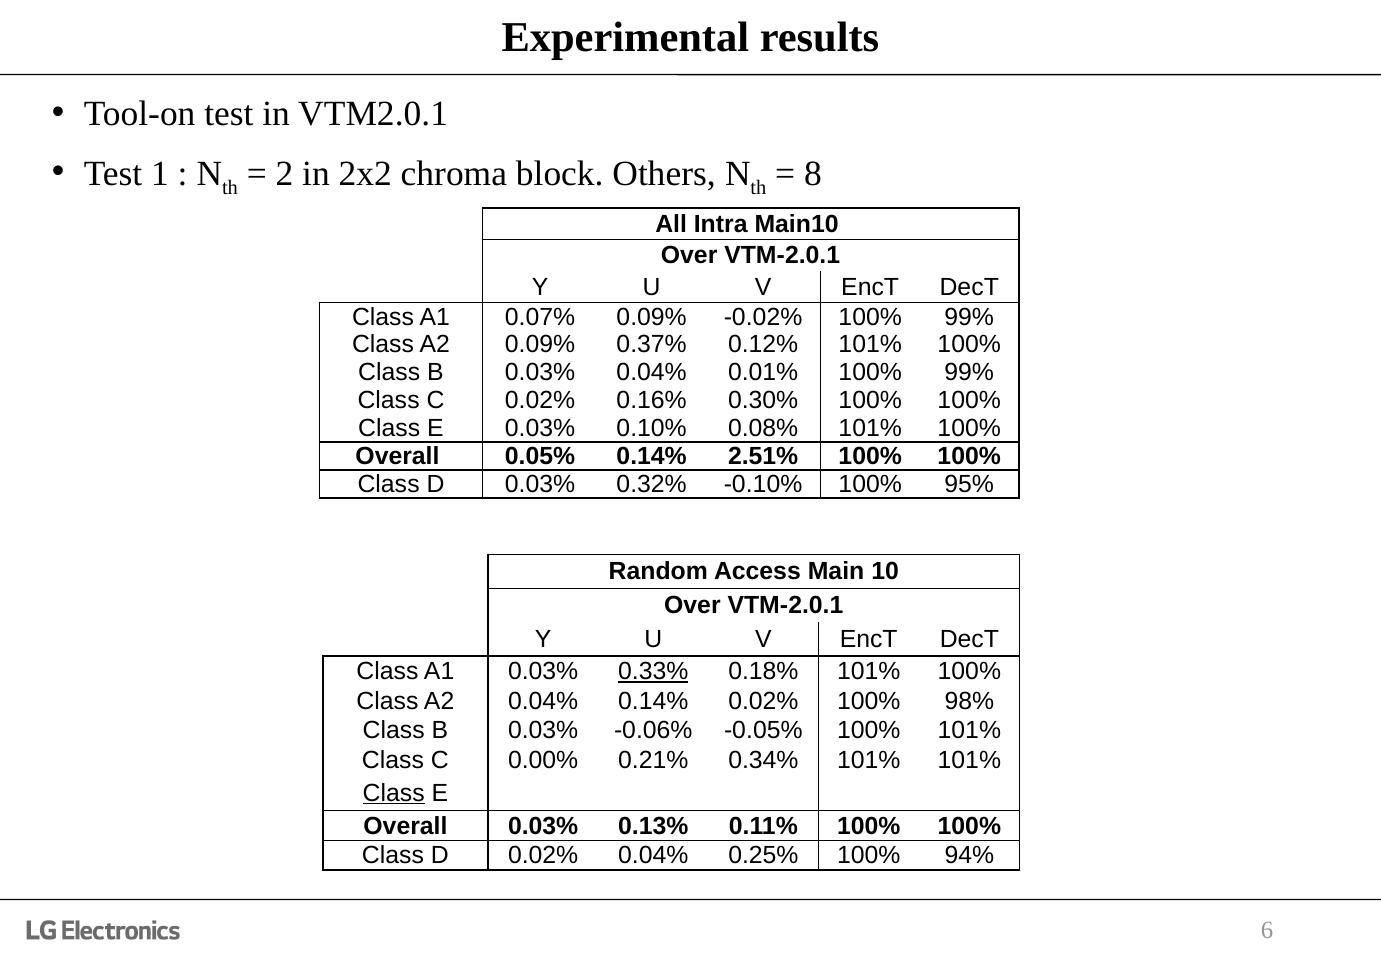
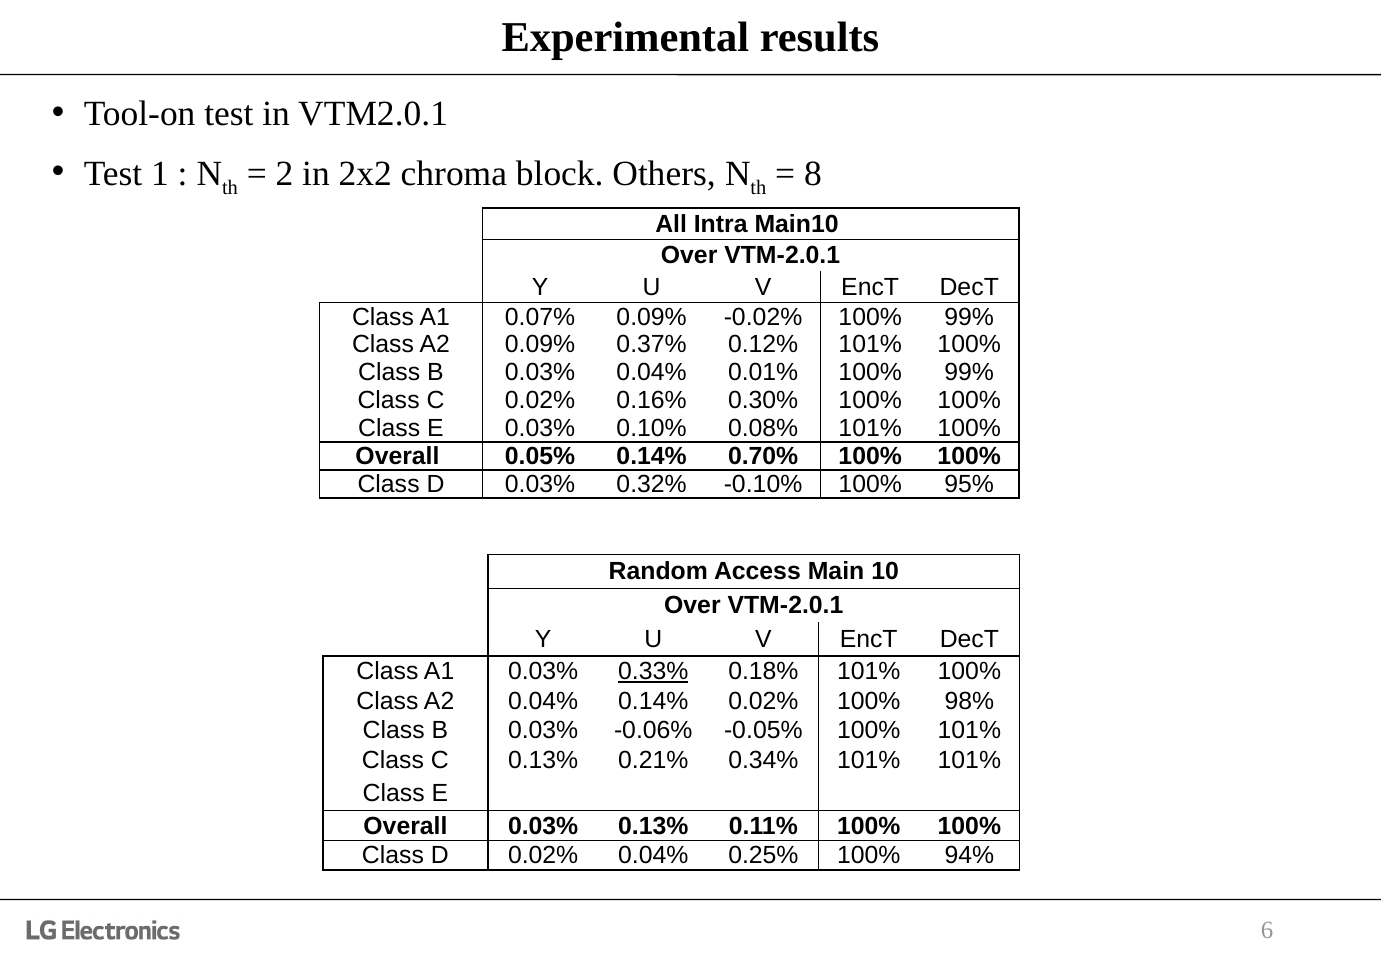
2.51%: 2.51% -> 0.70%
C 0.00%: 0.00% -> 0.13%
Class at (394, 793) underline: present -> none
